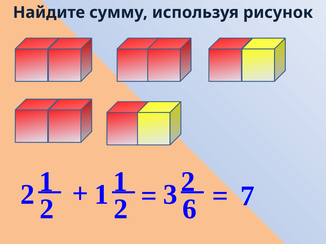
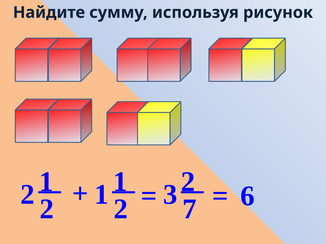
6: 6 -> 7
7: 7 -> 6
